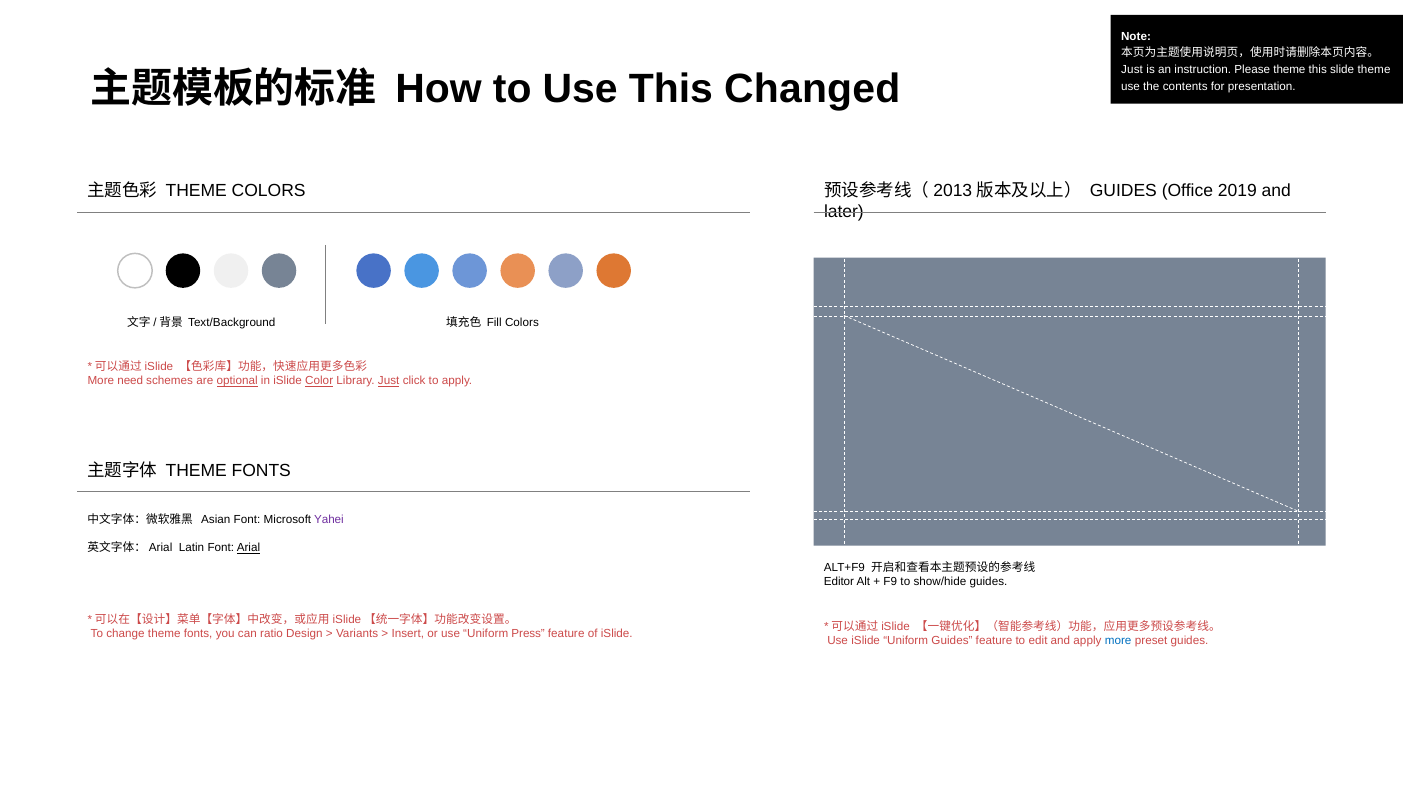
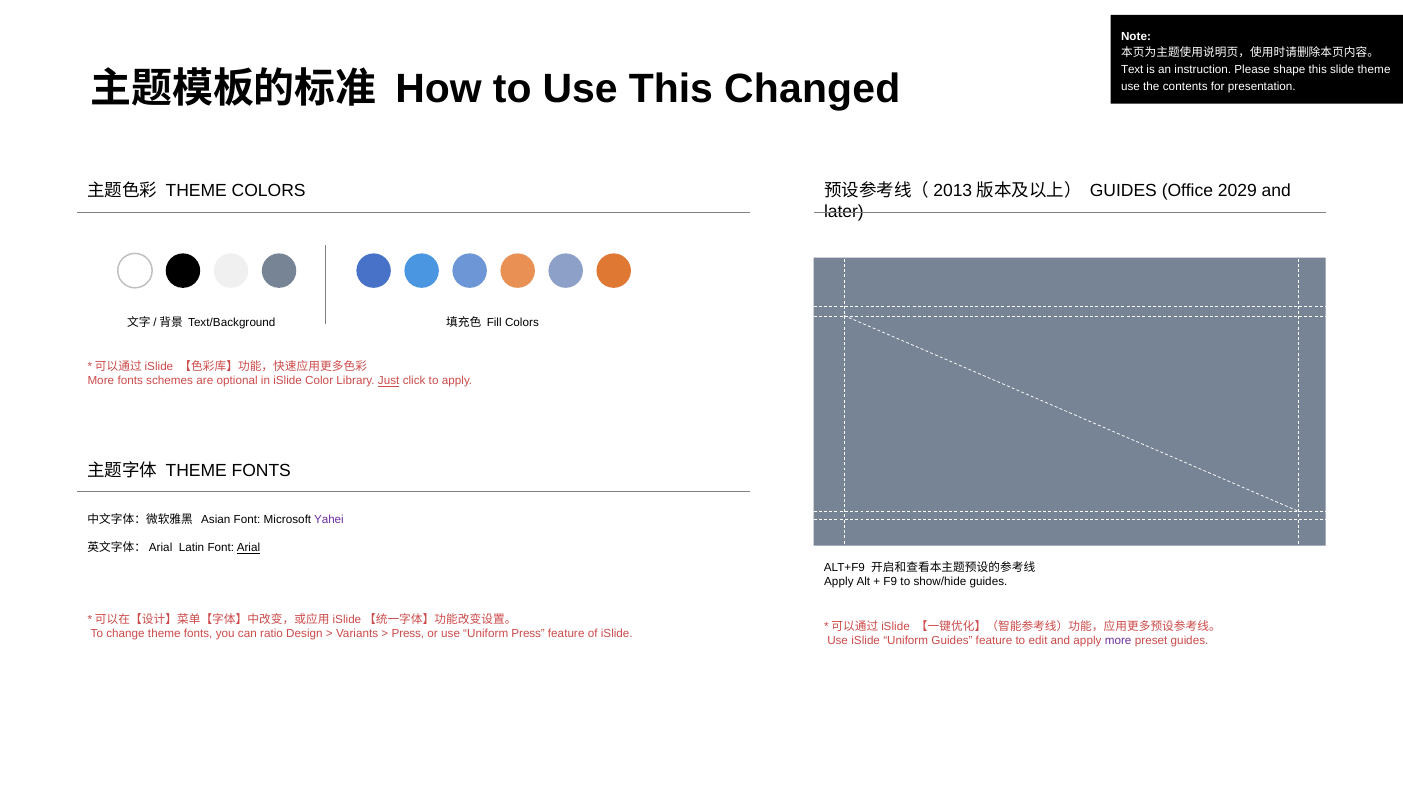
Just at (1132, 70): Just -> Text
Please theme: theme -> shape
2019: 2019 -> 2029
More need: need -> fonts
optional underline: present -> none
Color underline: present -> none
Editor at (839, 582): Editor -> Apply
Insert at (408, 634): Insert -> Press
more at (1118, 641) colour: blue -> purple
